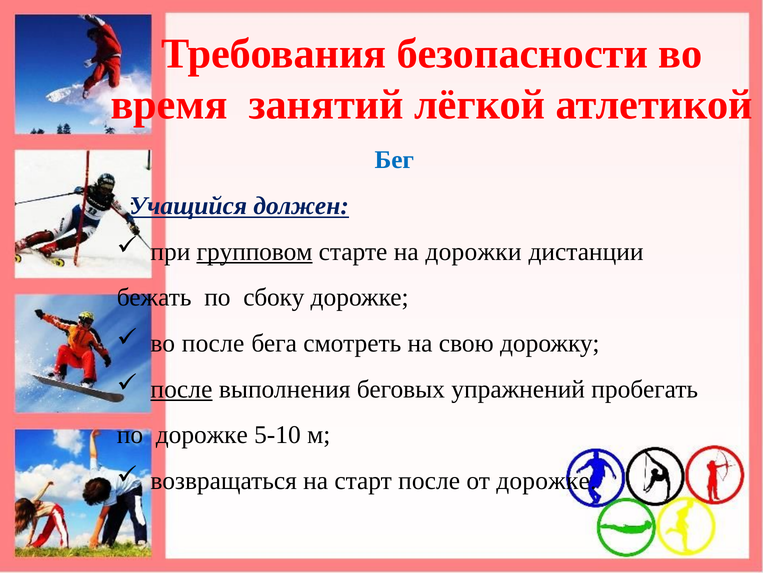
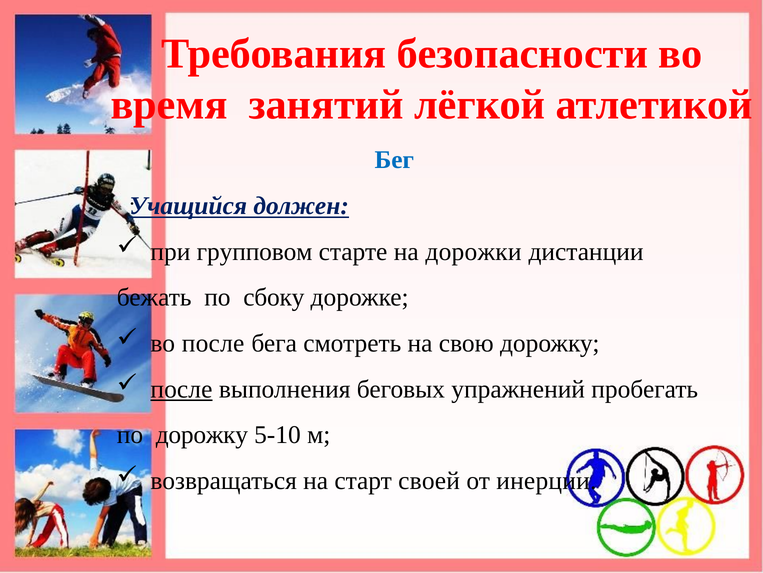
групповом underline: present -> none
по дорожке: дорожке -> дорожку
старт после: после -> своей
от дорожке: дорожке -> инерции
